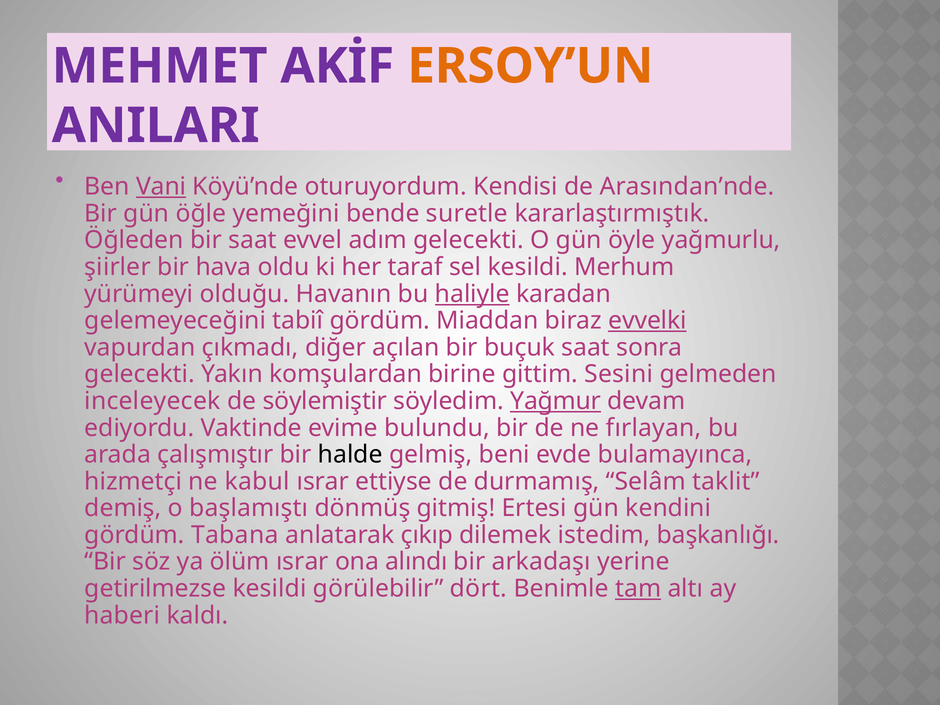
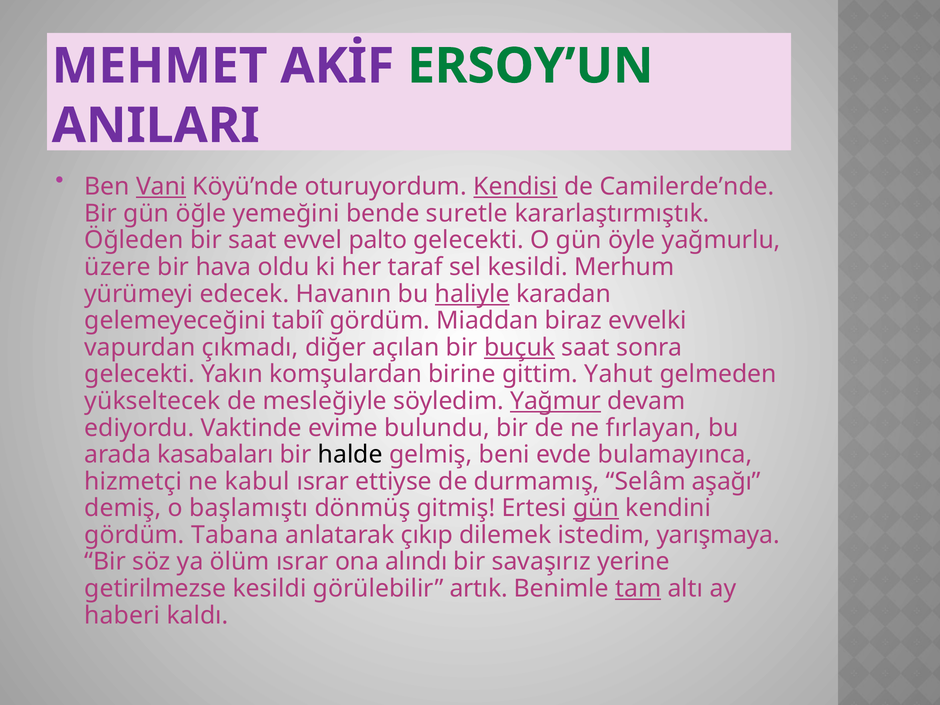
ERSOY’UN colour: orange -> green
Kendisi underline: none -> present
Arasından’nde: Arasından’nde -> Camilerde’nde
adım: adım -> palto
şiirler: şiirler -> üzere
olduğu: olduğu -> edecek
evvelki underline: present -> none
buçuk underline: none -> present
Sesini: Sesini -> Yahut
inceleyecek: inceleyecek -> yükseltecek
söylemiştir: söylemiştir -> mesleğiyle
çalışmıştır: çalışmıştır -> kasabaları
taklit: taklit -> aşağı
gün at (596, 508) underline: none -> present
başkanlığı: başkanlığı -> yarışmaya
arkadaşı: arkadaşı -> savaşırız
dört: dört -> artık
